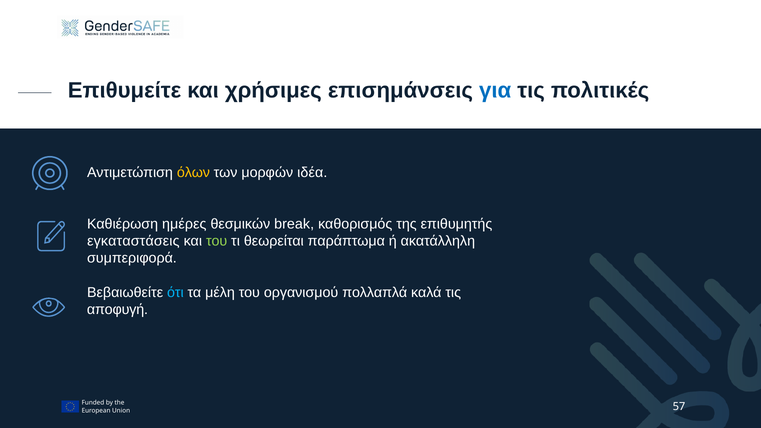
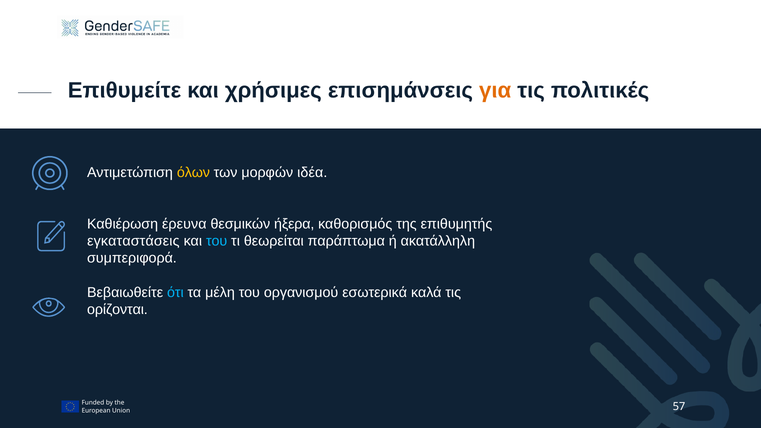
για colour: blue -> orange
ημέρες: ημέρες -> έρευνα
break: break -> ήξερα
του at (217, 241) colour: light green -> light blue
πολλαπλά: πολλαπλά -> εσωτερικά
αποφυγή: αποφυγή -> ορίζονται
